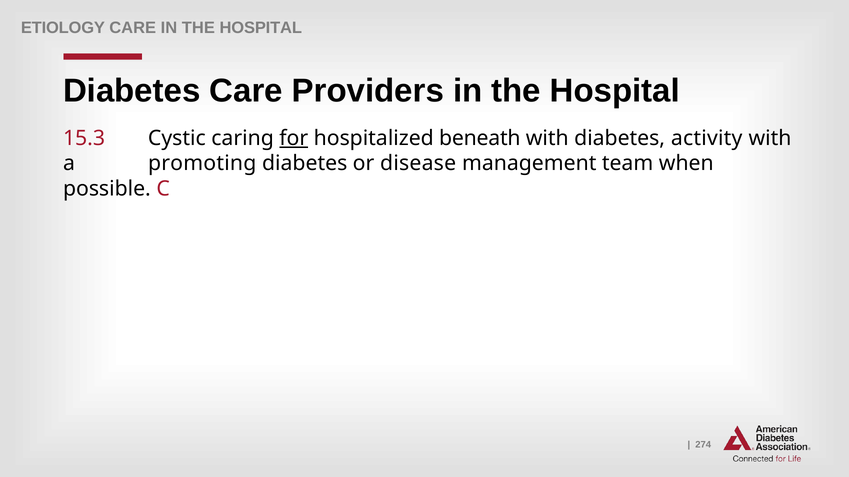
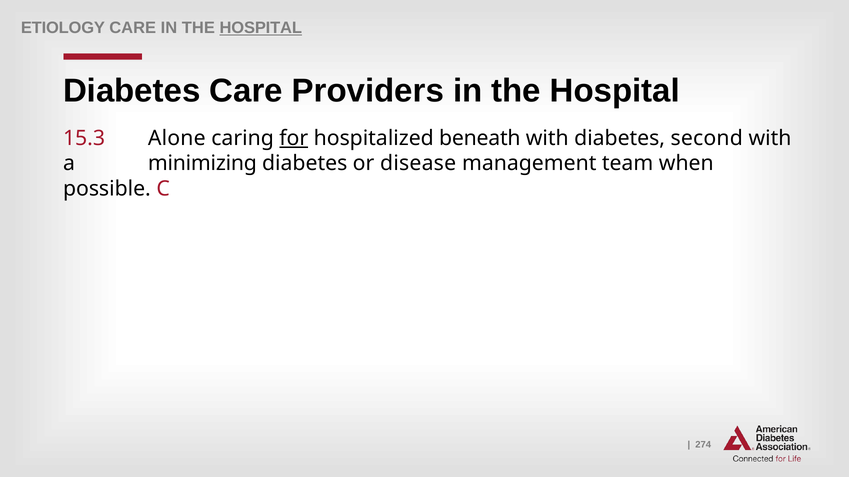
HOSPITAL at (261, 28) underline: none -> present
Cystic: Cystic -> Alone
activity: activity -> second
promoting: promoting -> minimizing
